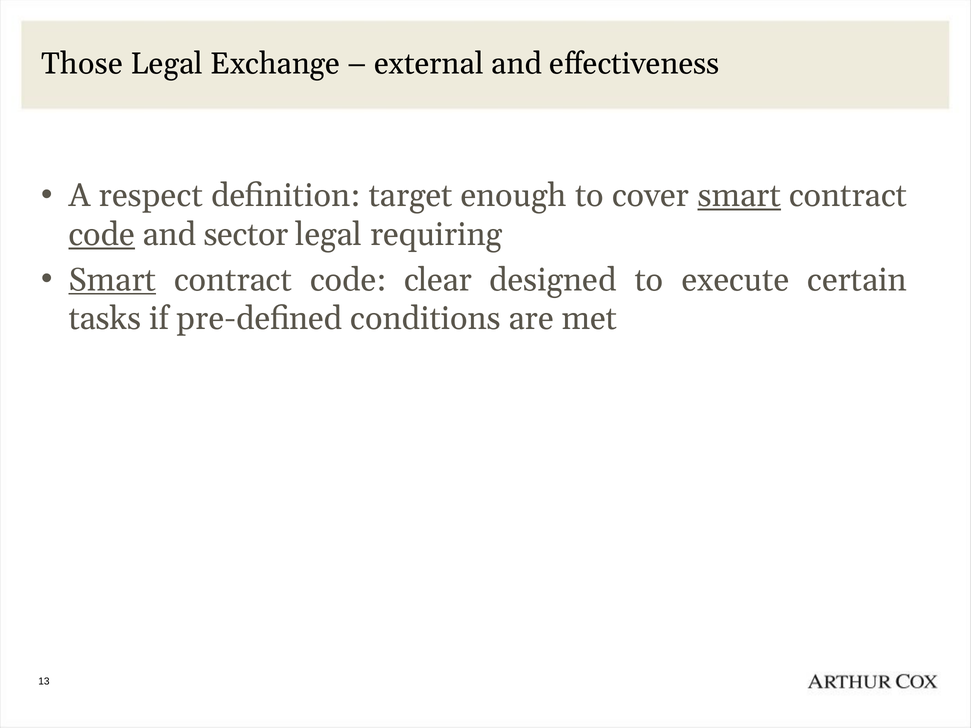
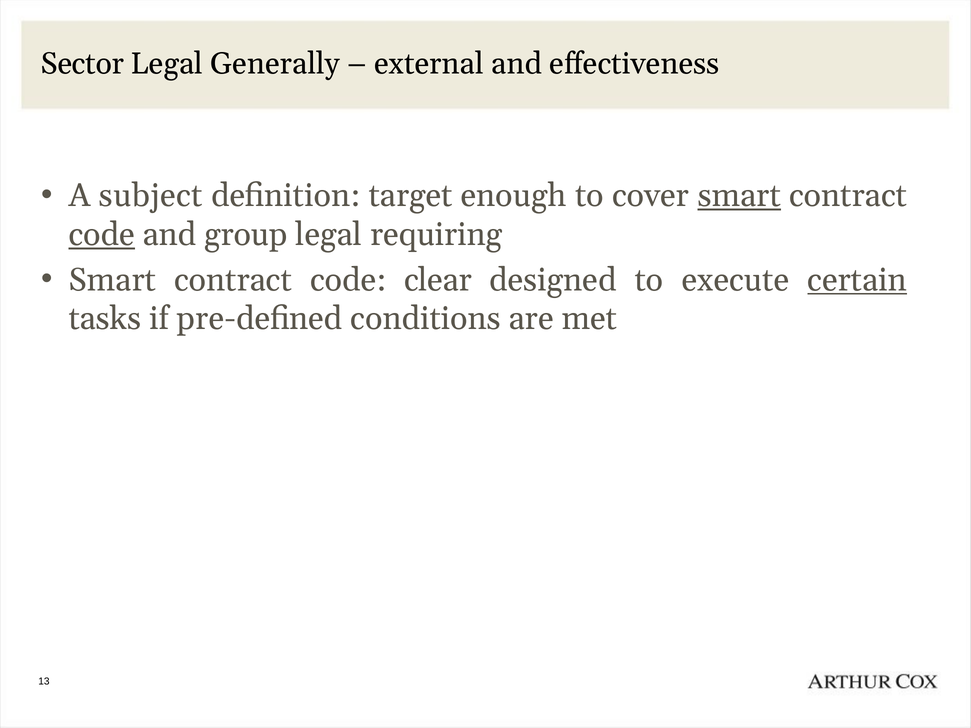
Those: Those -> Sector
Exchange: Exchange -> Generally
respect: respect -> subject
sector: sector -> group
Smart at (112, 280) underline: present -> none
certain underline: none -> present
